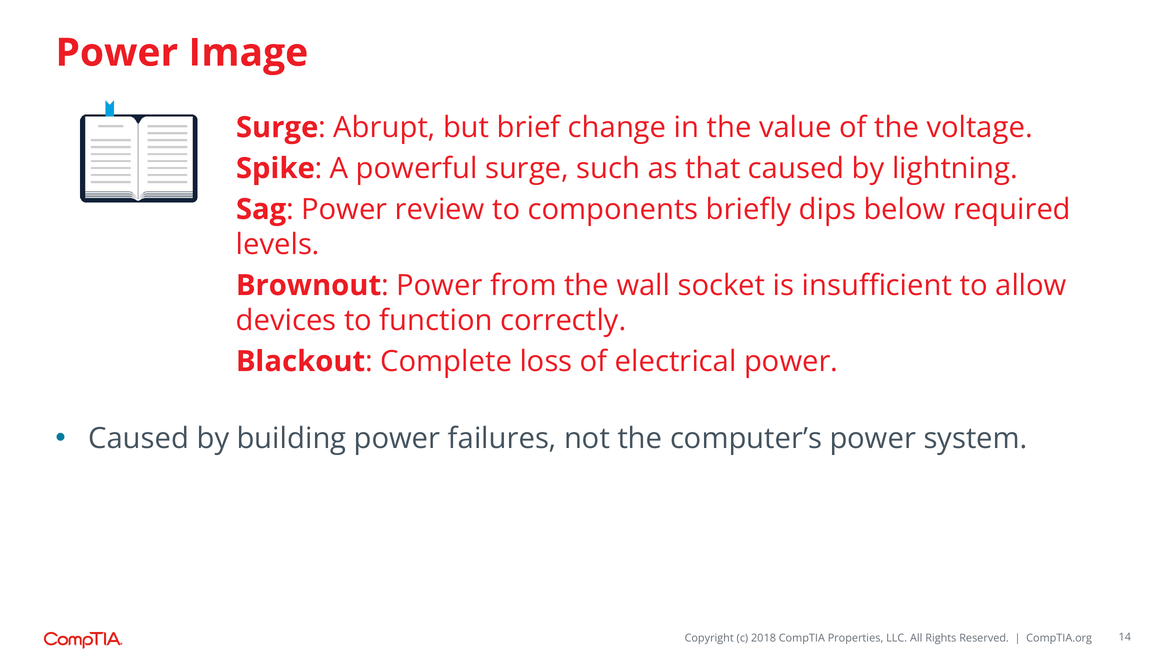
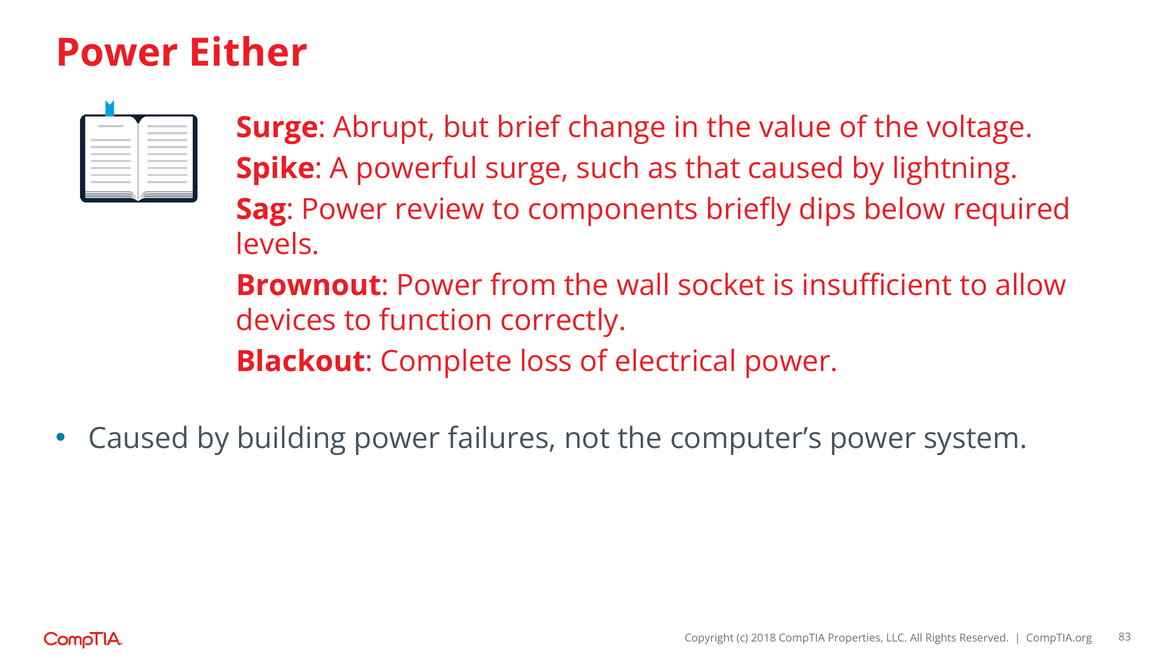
Image: Image -> Either
14: 14 -> 83
